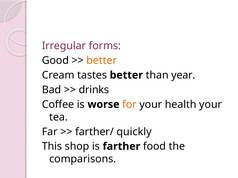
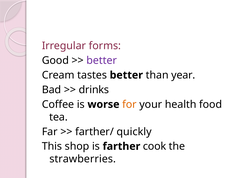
better at (102, 61) colour: orange -> purple
health your: your -> food
food: food -> cook
comparisons: comparisons -> strawberries
